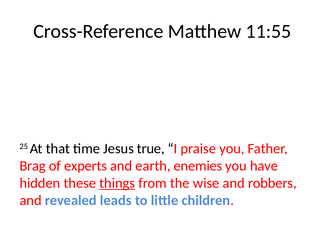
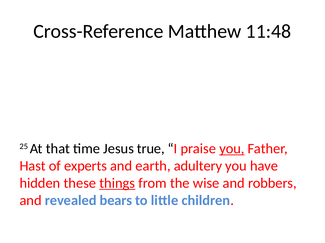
11:55: 11:55 -> 11:48
you at (232, 149) underline: none -> present
Brag: Brag -> Hast
enemies: enemies -> adultery
leads: leads -> bears
